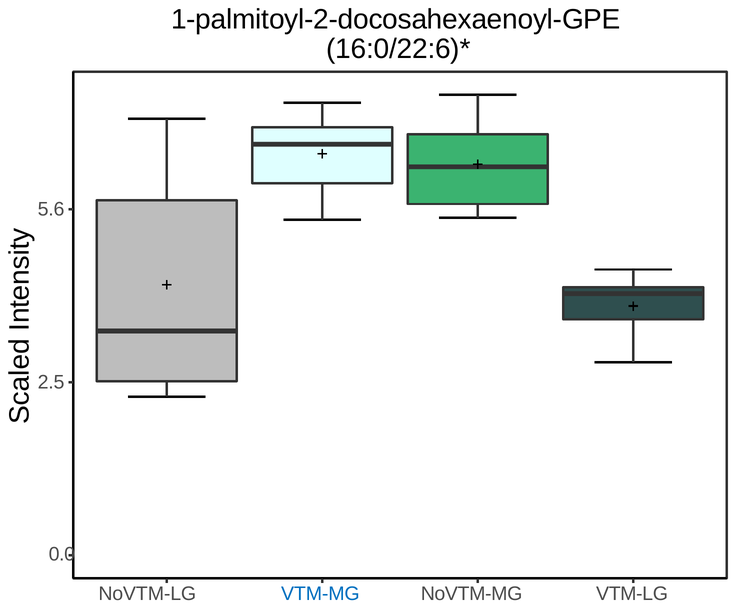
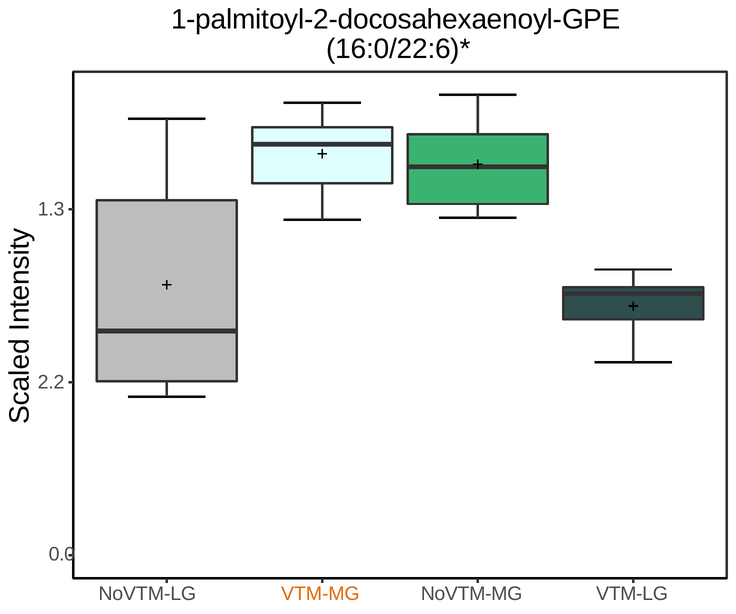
5.6: 5.6 -> 1.3
2.5: 2.5 -> 2.2
VTM-MG colour: blue -> orange
